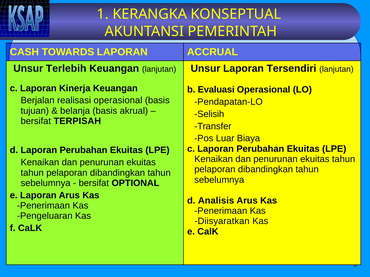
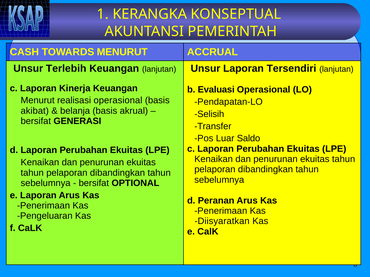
TOWARDS LAPORAN: LAPORAN -> MENURUT
Berjalan at (38, 101): Berjalan -> Menurut
tujuan: tujuan -> akibat
TERPISAH: TERPISAH -> GENERASI
Biaya: Biaya -> Saldo
Analisis: Analisis -> Peranan
